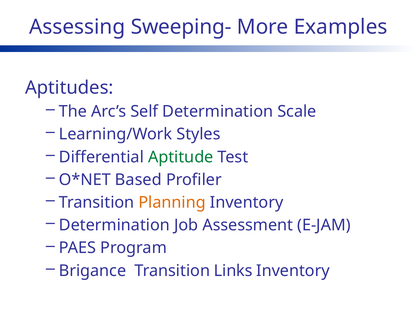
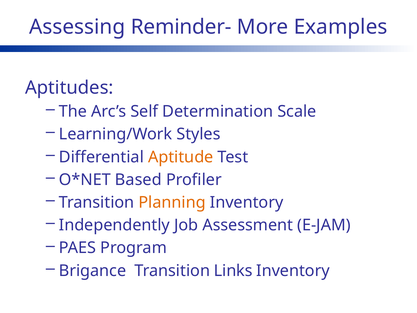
Sweeping-: Sweeping- -> Reminder-
Aptitude colour: green -> orange
Determination at (114, 225): Determination -> Independently
